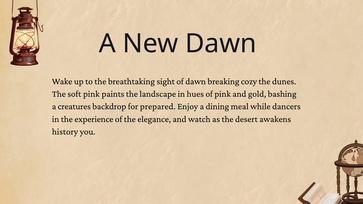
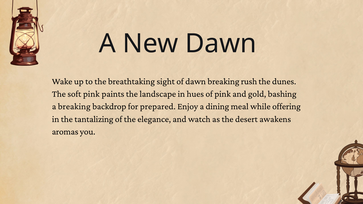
cozy: cozy -> rush
a creatures: creatures -> breaking
dancers: dancers -> offering
experience: experience -> tantalizing
history: history -> aromas
